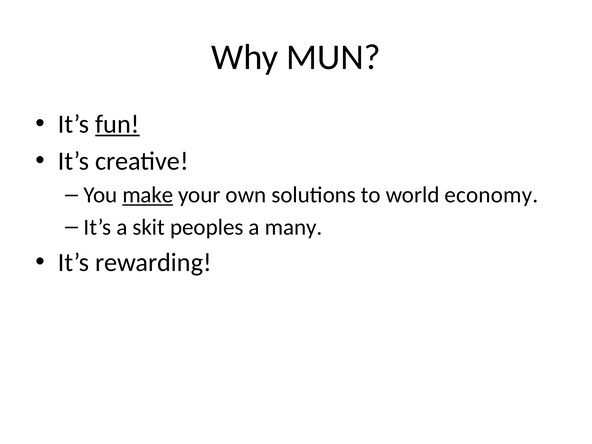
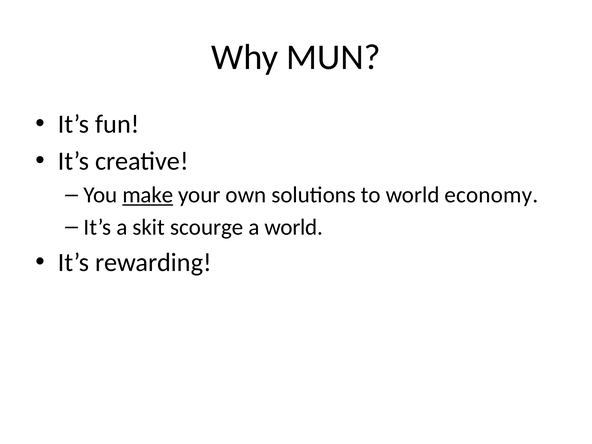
fun underline: present -> none
peoples: peoples -> scourge
a many: many -> world
